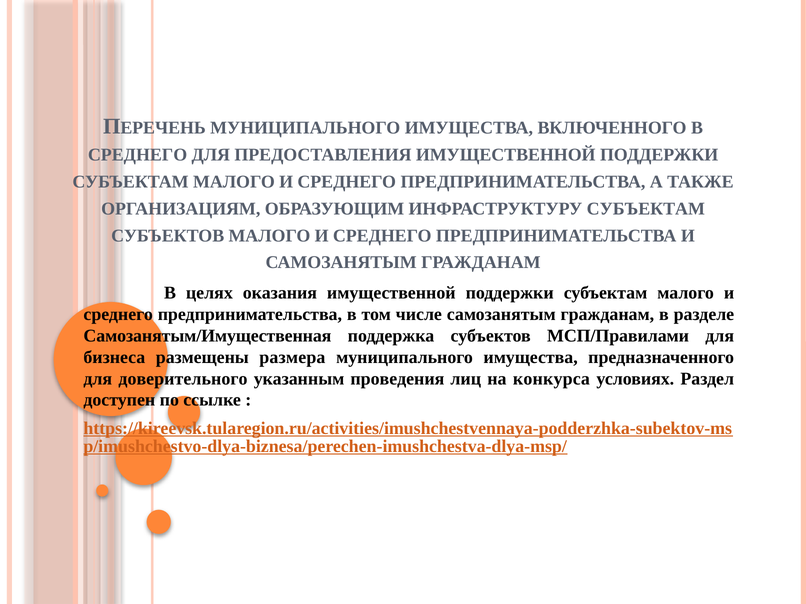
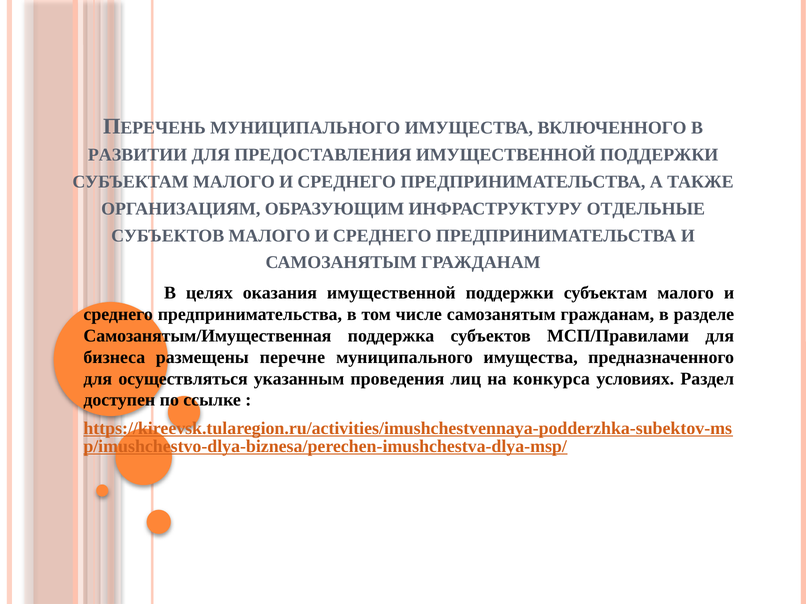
СРЕДНЕГО at (138, 155): СРЕДНЕГО -> РАЗВИТИИ
ИНФРАСТРУКТУРУ СУБЪЕКТАМ: СУБЪЕКТАМ -> ОТДЕЛЬНЫЕ
размера: размера -> перечне
доверительного: доверительного -> осуществляться
